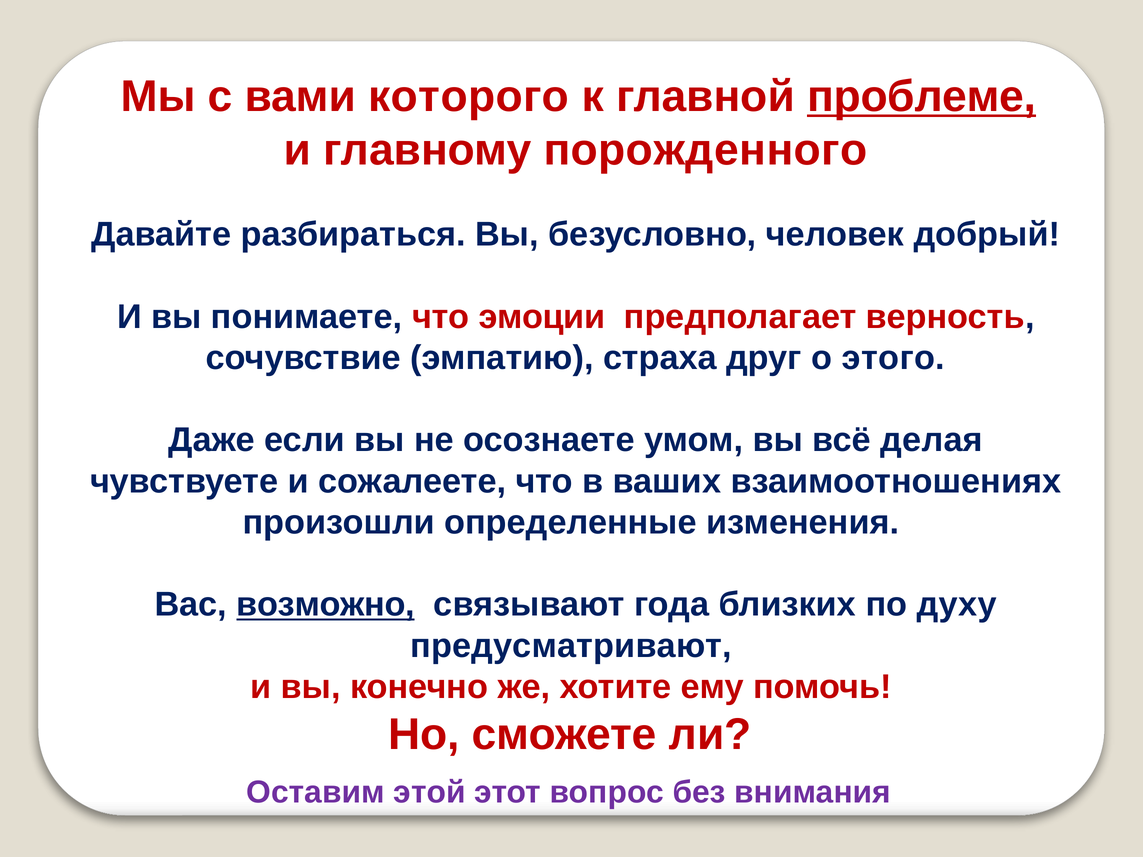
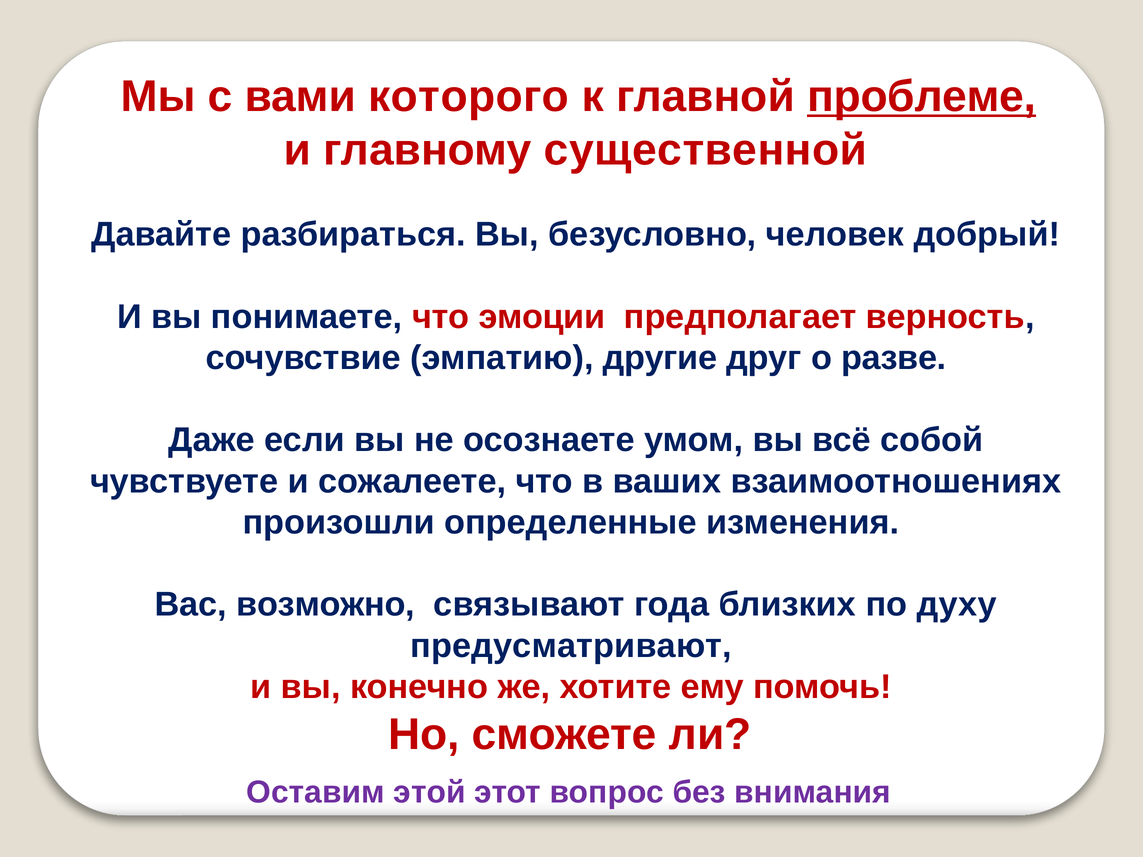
порожденного: порожденного -> существенной
страха: страха -> другие
этого: этого -> разве
делая: делая -> собой
возможно underline: present -> none
